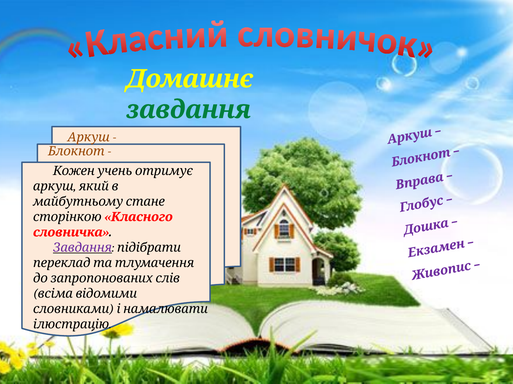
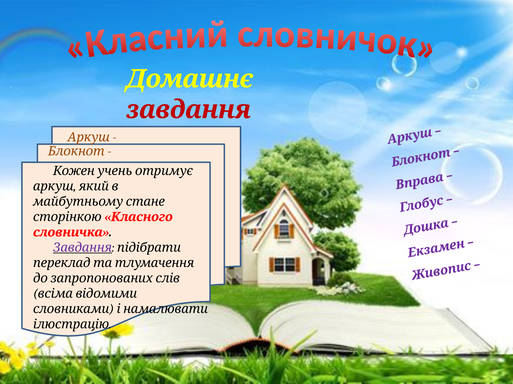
завдання at (189, 110) colour: green -> red
